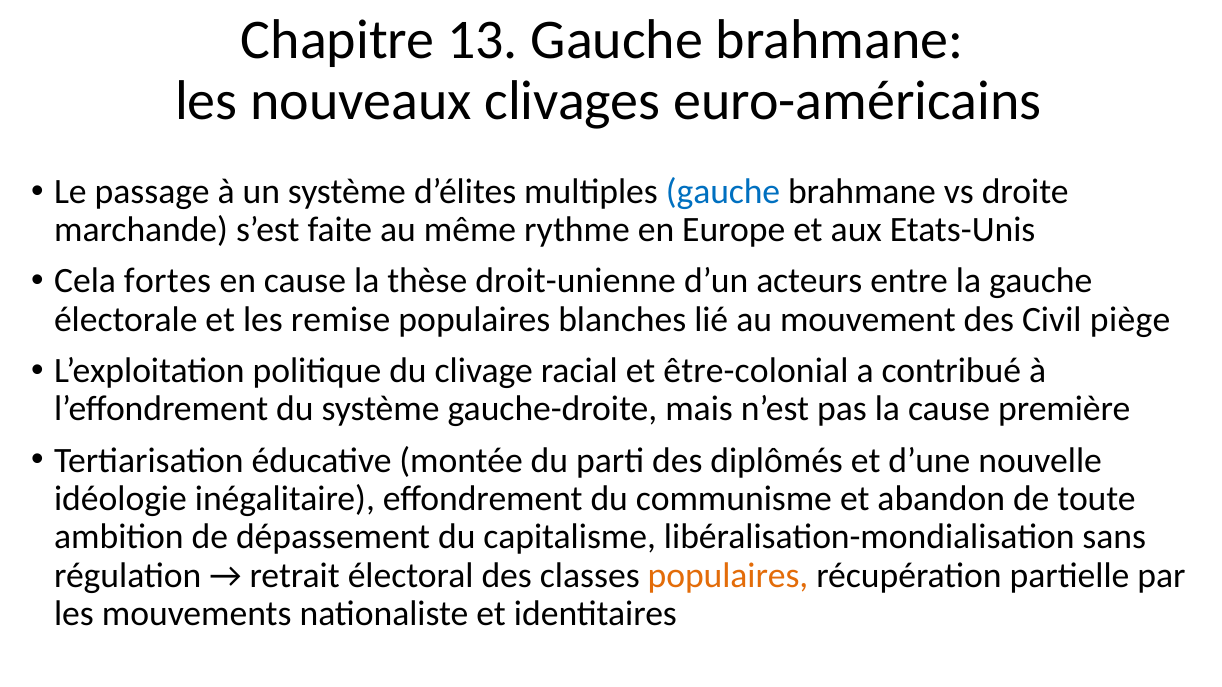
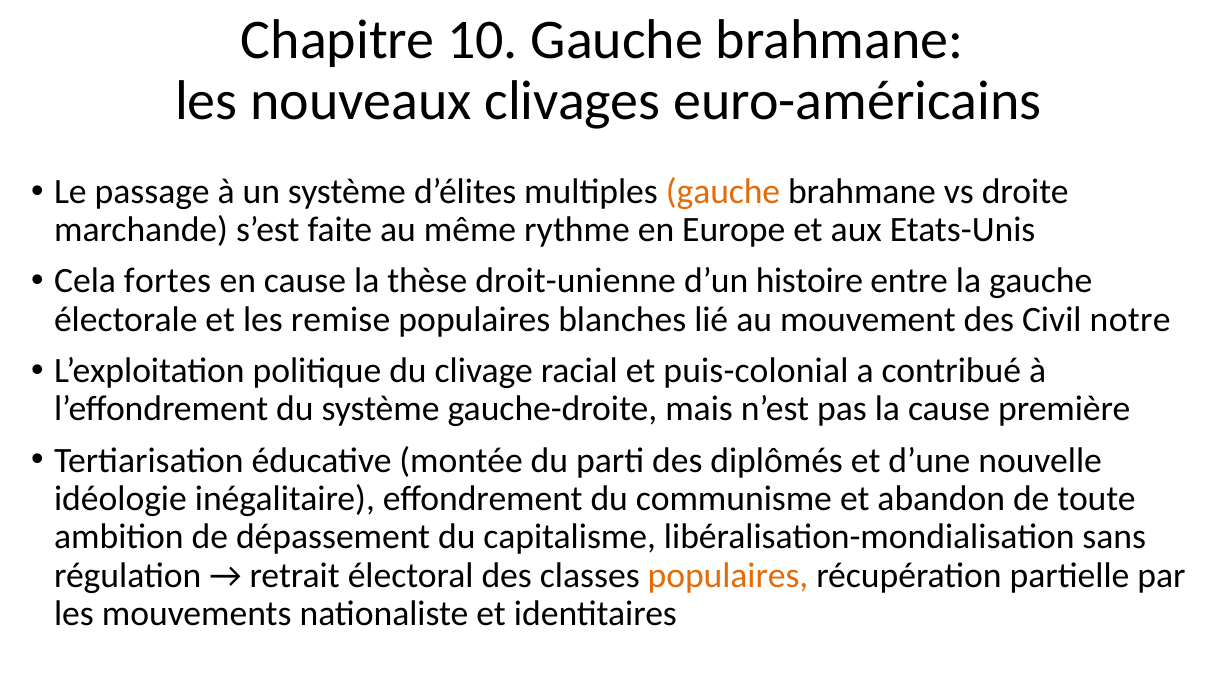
13: 13 -> 10
gauche at (723, 192) colour: blue -> orange
acteurs: acteurs -> histoire
piège: piège -> notre
être-colonial: être-colonial -> puis-colonial
